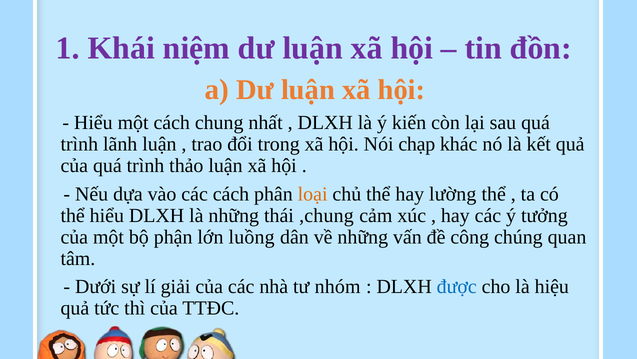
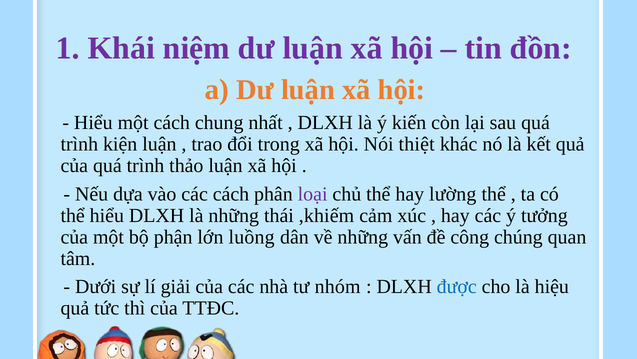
lãnh: lãnh -> kiện
chạp: chạp -> thiệt
loại colour: orange -> purple
,chung: ,chung -> ,khiếm
